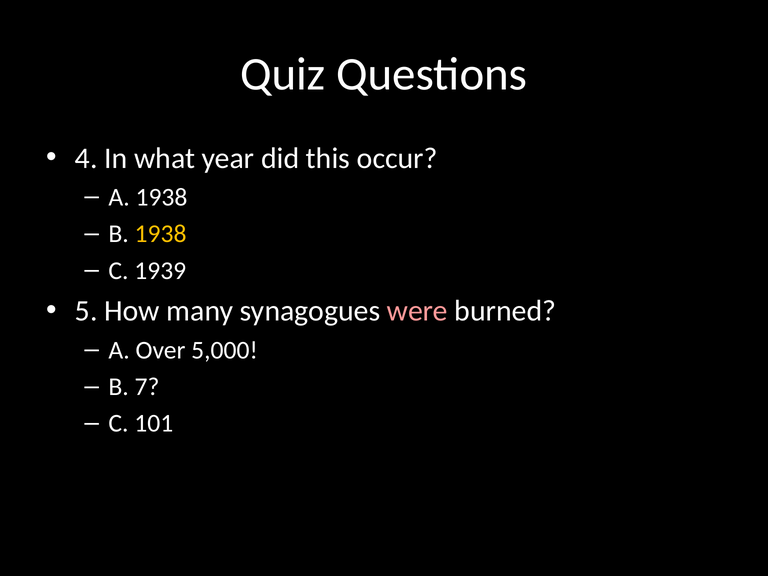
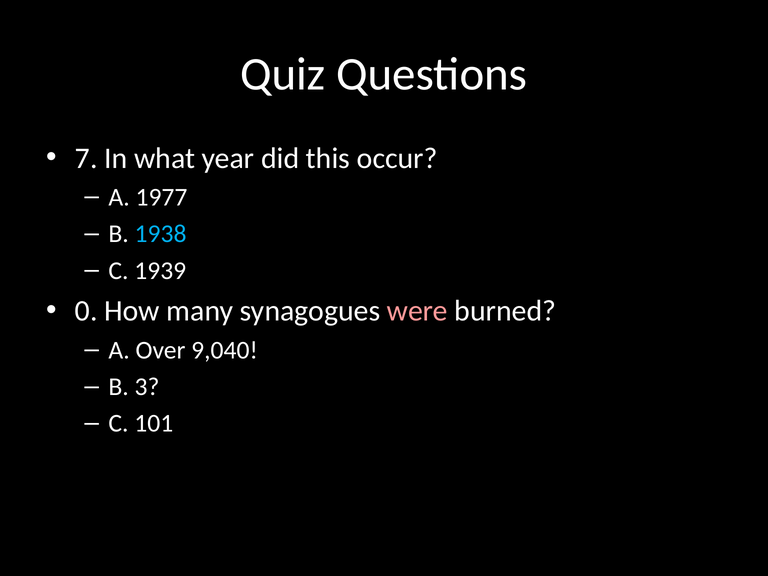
4: 4 -> 7
A 1938: 1938 -> 1977
1938 at (161, 234) colour: yellow -> light blue
5: 5 -> 0
5,000: 5,000 -> 9,040
7: 7 -> 3
